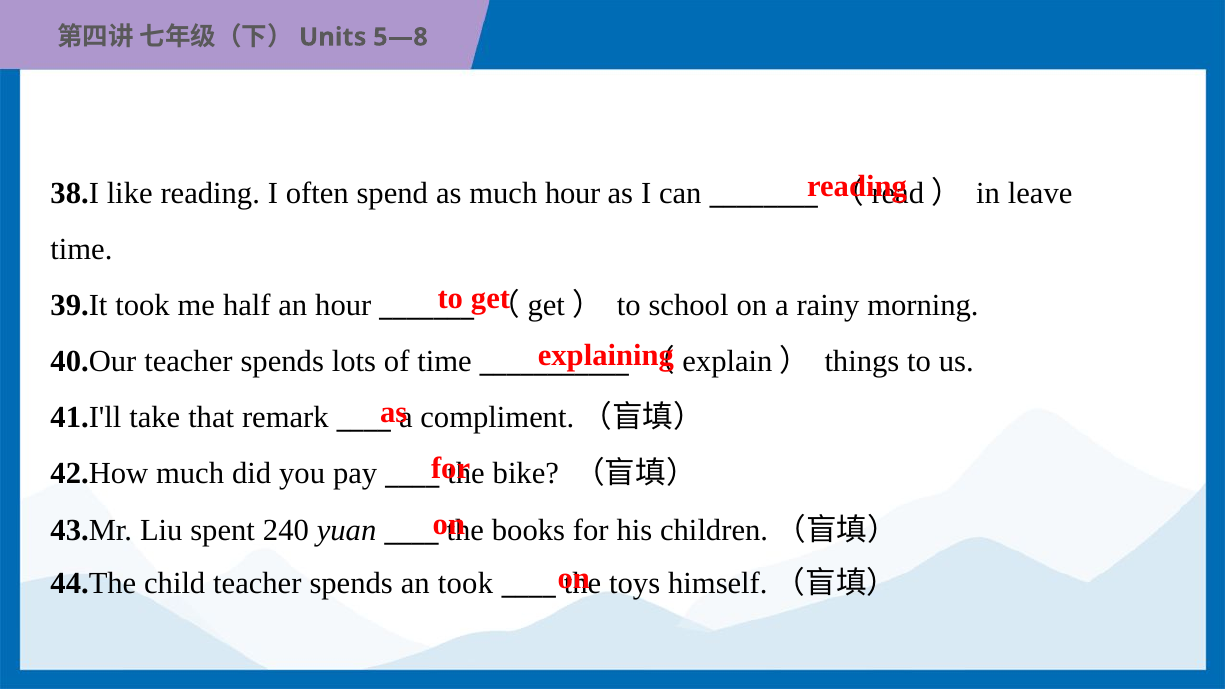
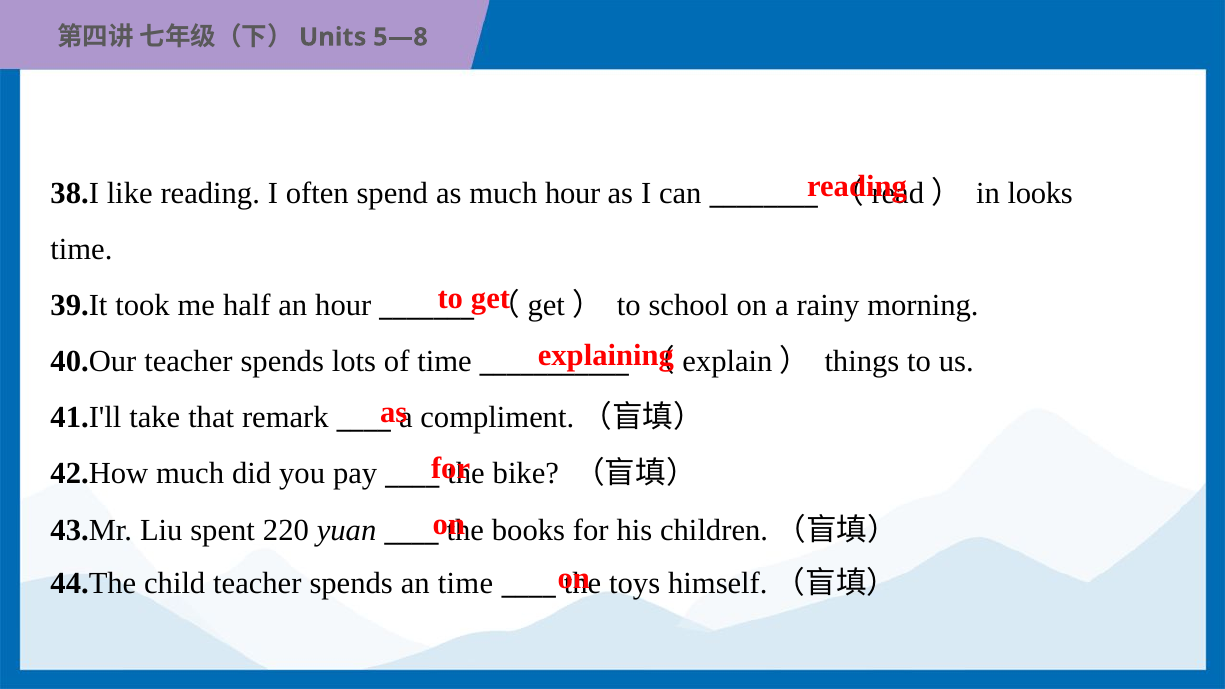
leave: leave -> looks
240: 240 -> 220
an took: took -> time
